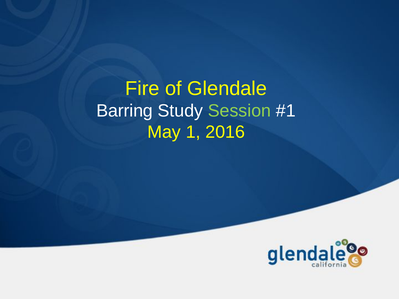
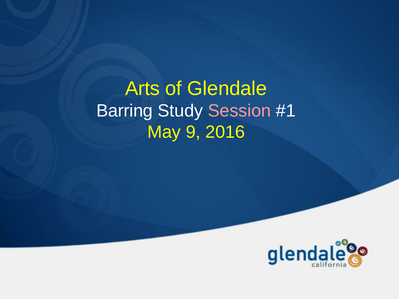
Fire: Fire -> Arts
Session colour: light green -> pink
1: 1 -> 9
